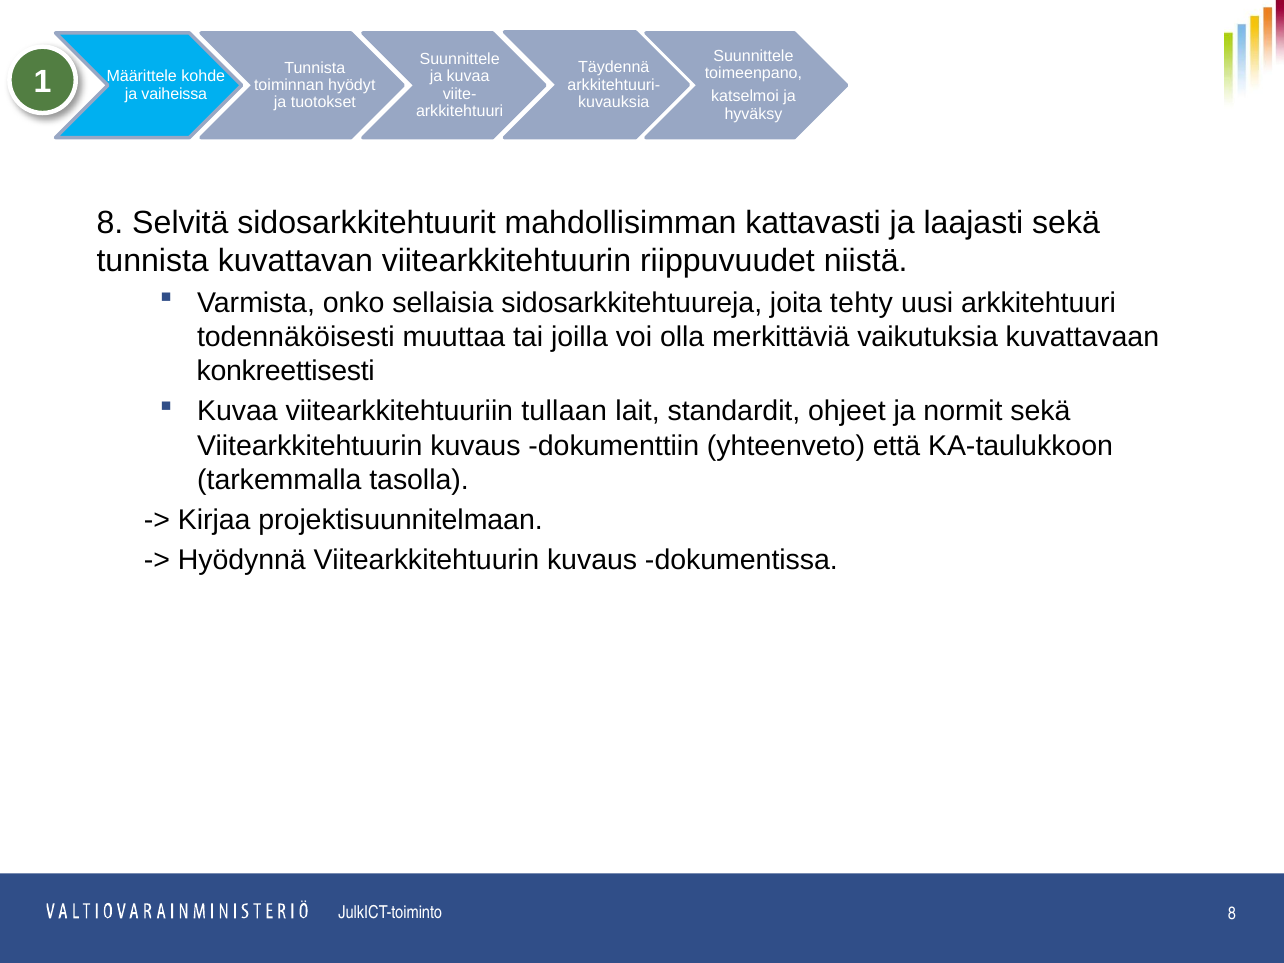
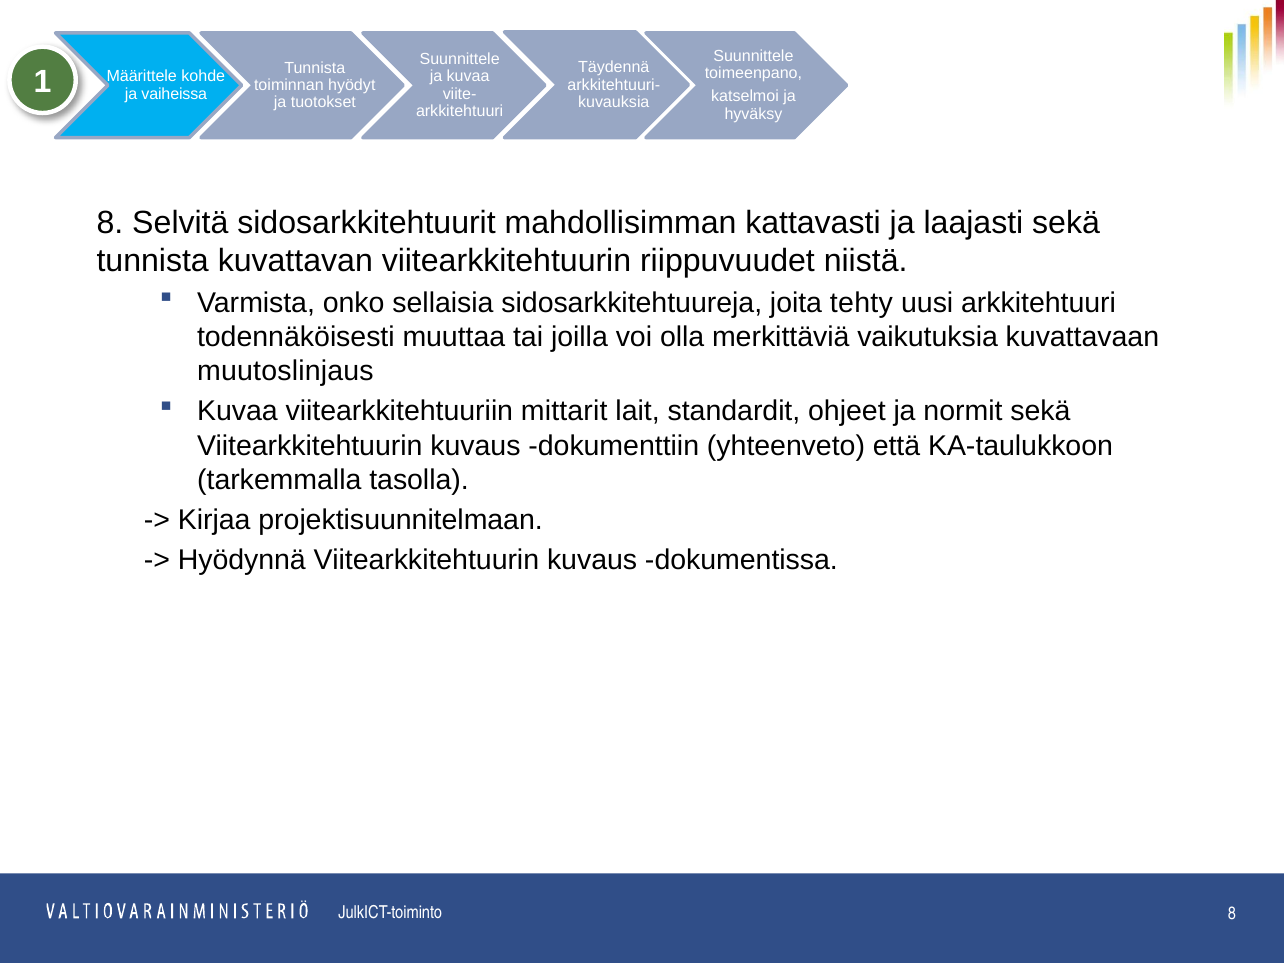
konkreettisesti: konkreettisesti -> muutoslinjaus
tullaan: tullaan -> mittarit
